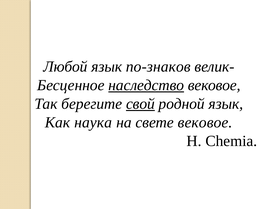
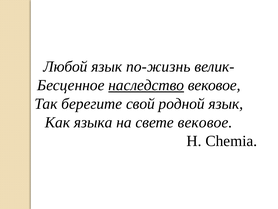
по-знаков: по-знаков -> по-жизнь
свой underline: present -> none
наука: наука -> языка
